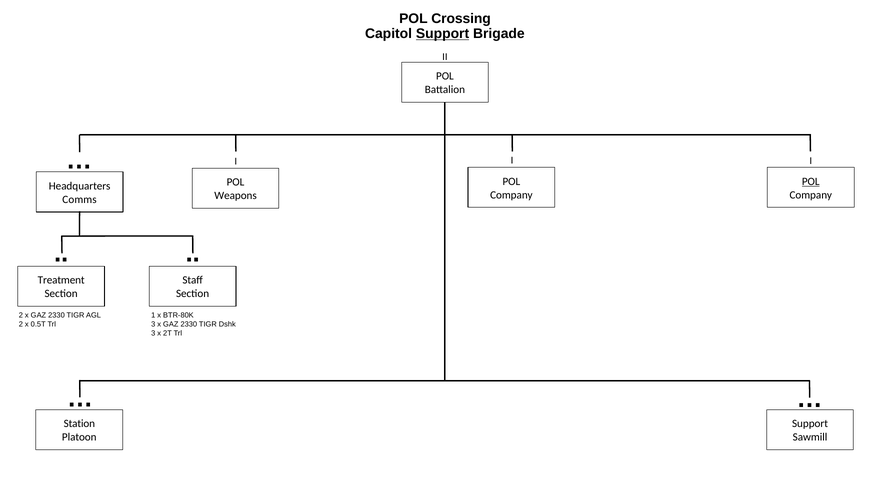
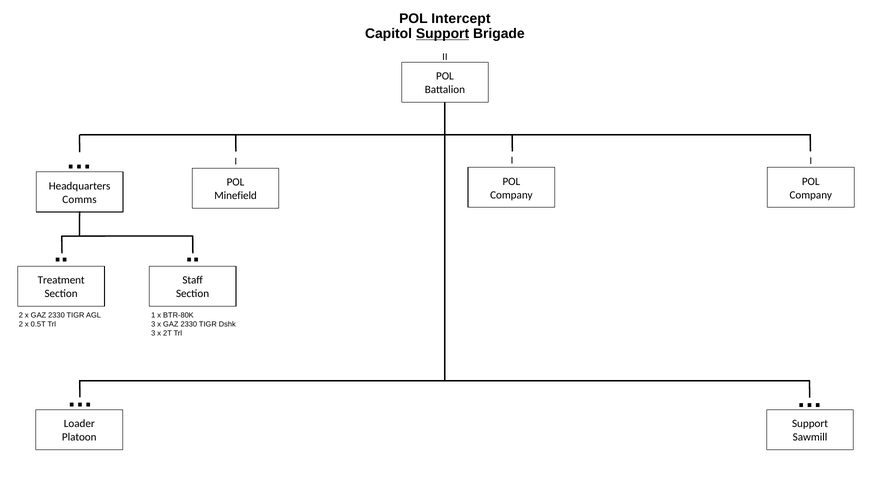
Crossing: Crossing -> Intercept
POL at (811, 181) underline: present -> none
Weapons: Weapons -> Minefield
Station: Station -> Loader
